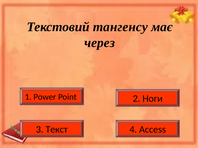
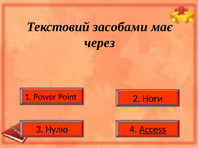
тангенсу: тангенсу -> засобами
Текст: Текст -> Нулю
Access underline: none -> present
